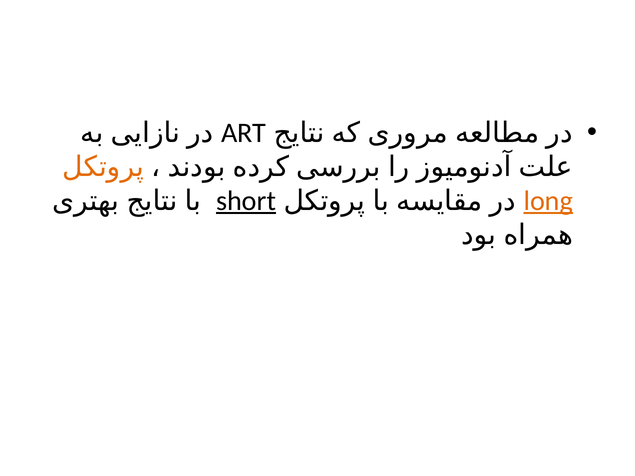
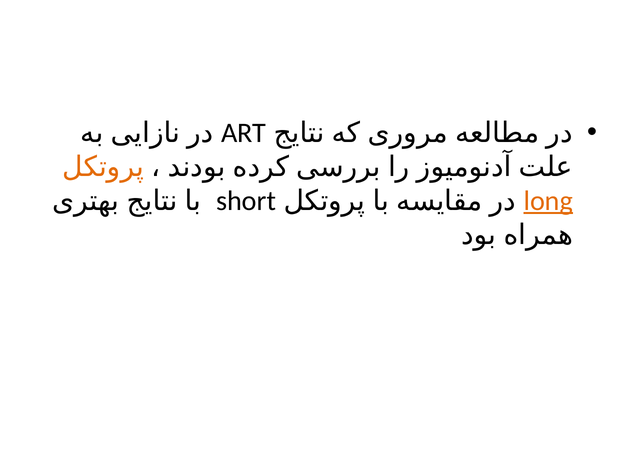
short underline: present -> none
